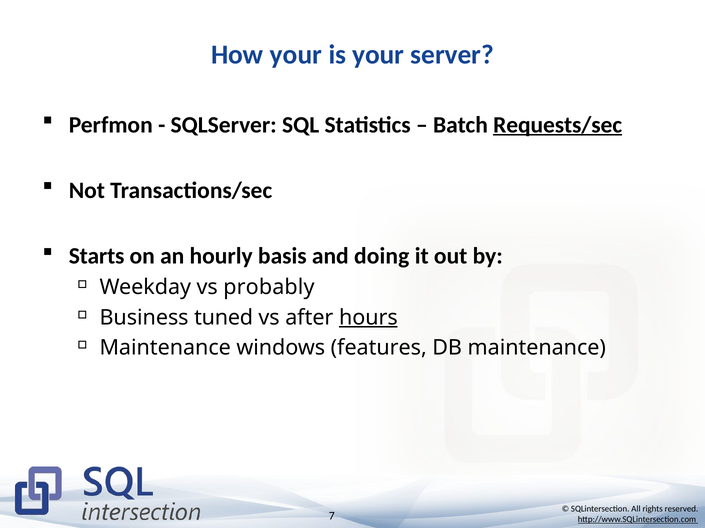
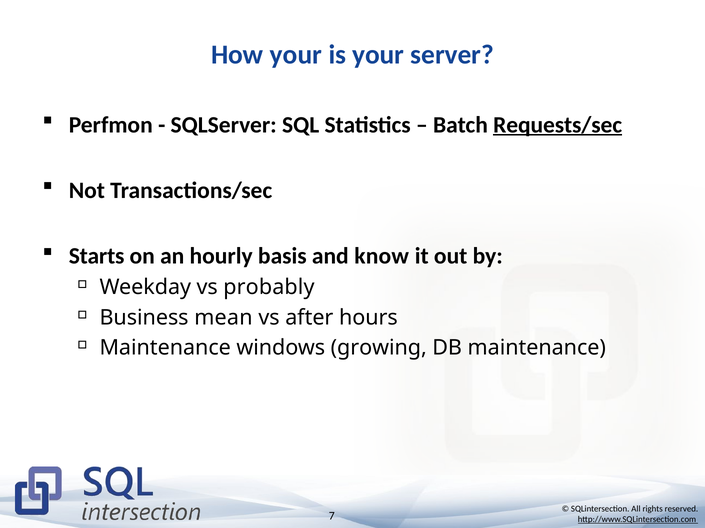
doing: doing -> know
tuned: tuned -> mean
hours underline: present -> none
features: features -> growing
